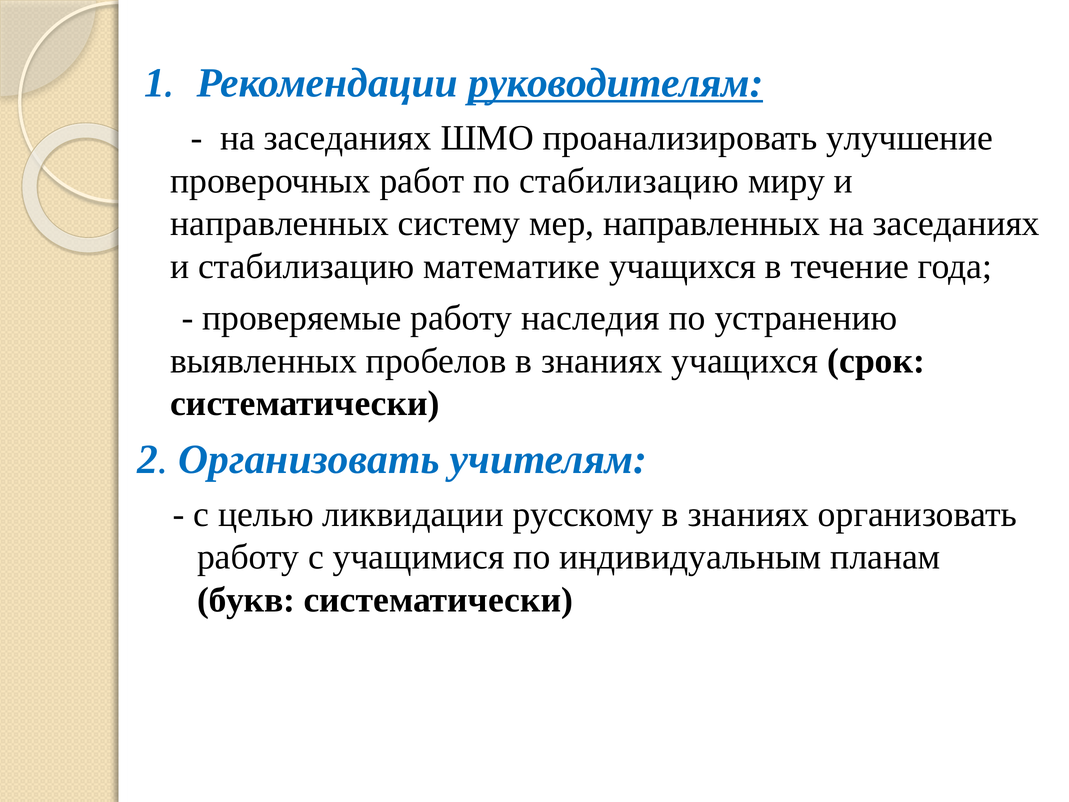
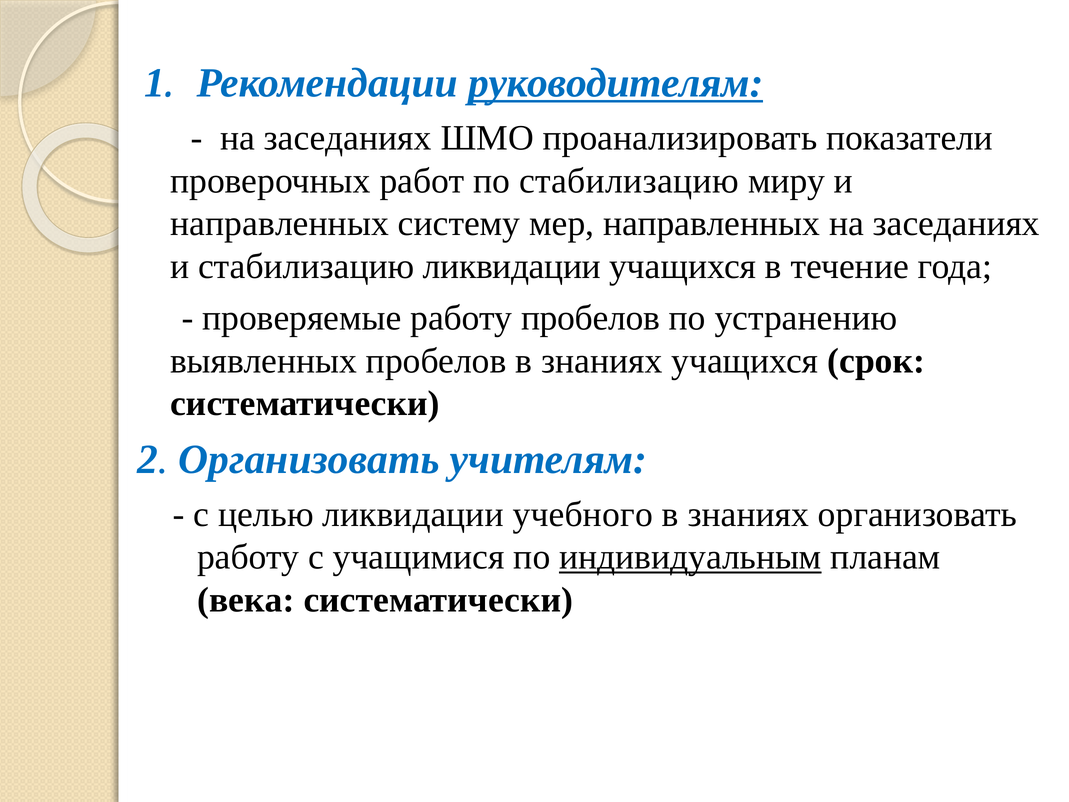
улучшение: улучшение -> показатели
стабилизацию математике: математике -> ликвидации
работу наследия: наследия -> пробелов
русскому: русскому -> учебного
индивидуальным underline: none -> present
букв: букв -> века
